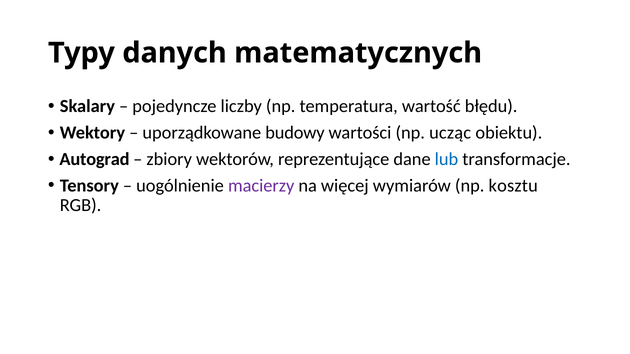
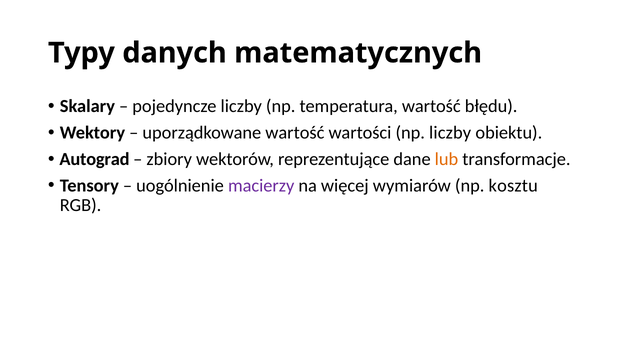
uporządkowane budowy: budowy -> wartość
np ucząc: ucząc -> liczby
lub colour: blue -> orange
